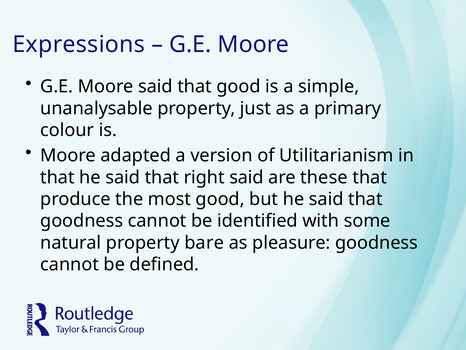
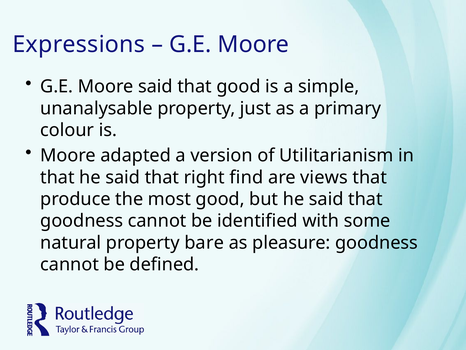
right said: said -> find
these: these -> views
